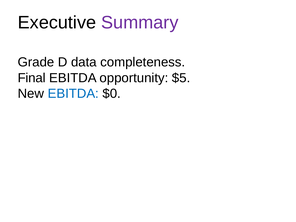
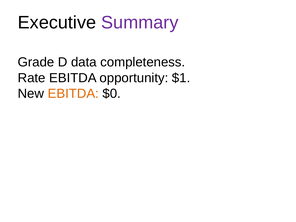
Final: Final -> Rate
$5: $5 -> $1
EBITDA at (73, 94) colour: blue -> orange
